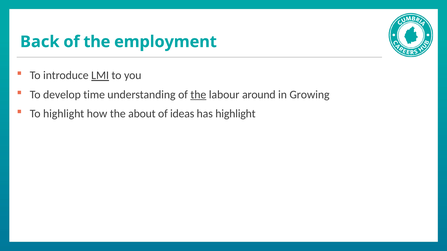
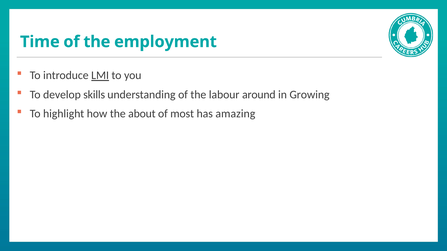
Back: Back -> Time
time: time -> skills
the at (198, 95) underline: present -> none
ideas: ideas -> most
has highlight: highlight -> amazing
